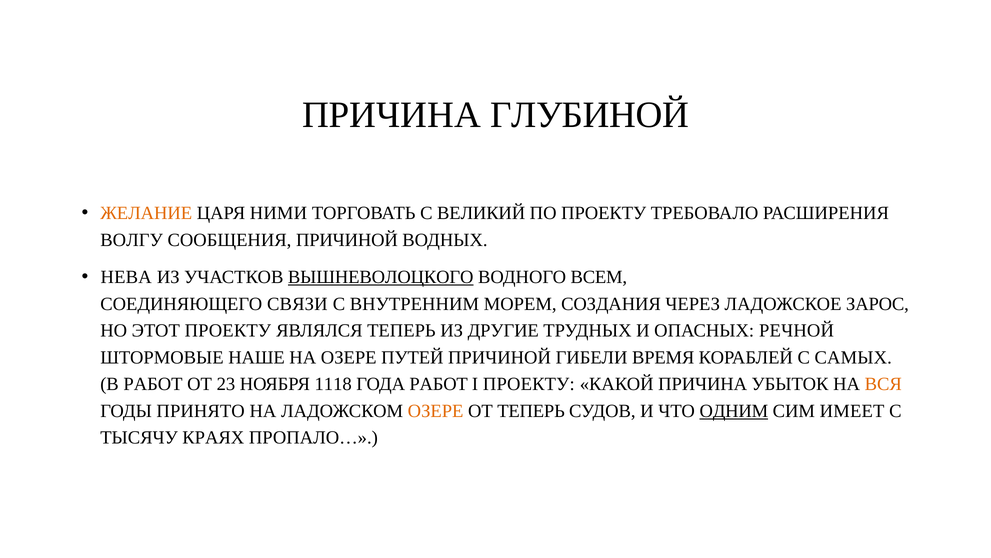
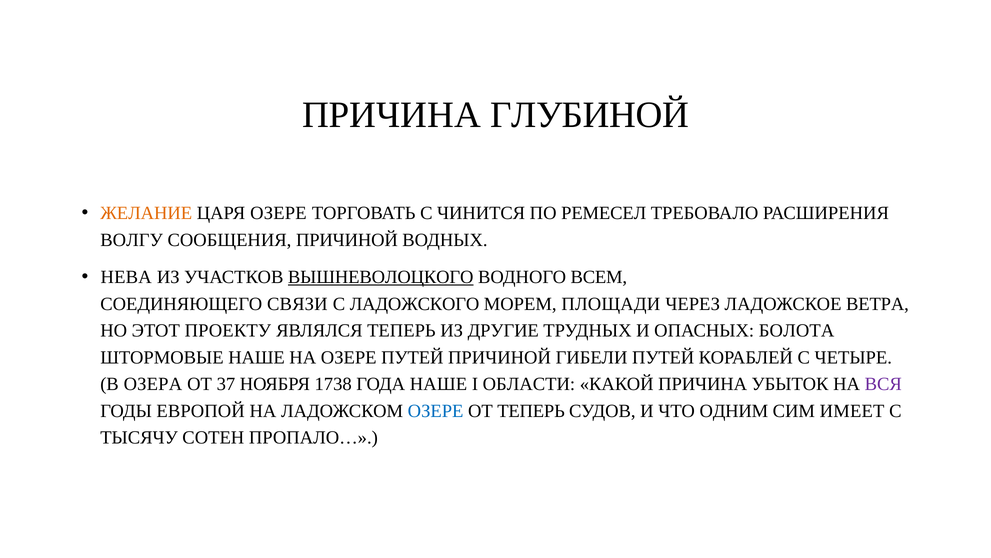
ЦАРЯ НИМИ: НИМИ -> ОЗЕРЕ
ВЕЛИКИЙ: ВЕЛИКИЙ -> ЧИНИТСЯ
ПО ПРОЕКТУ: ПРОЕКТУ -> РЕМЕСЕЛ
ВНУТРЕННИМ: ВНУТРЕННИМ -> ЛАДОЖСКОГО
СОЗДАНИЯ: СОЗДАНИЯ -> ПЛОЩАДИ
ЗАРОС: ЗАРОС -> ВЕТРА
РЕЧНОЙ: РЕЧНОЙ -> БОЛОТА
ГИБЕЛИ ВРЕМЯ: ВРЕМЯ -> ПУТЕЙ
САМЫХ: САМЫХ -> ЧЕТЫРЕ
В РАБОТ: РАБОТ -> ОЗЕРА
23: 23 -> 37
1118: 1118 -> 1738
ГОДА РАБОТ: РАБОТ -> НАШЕ
I ПРОЕКТУ: ПРОЕКТУ -> ОБЛАСТИ
ВСЯ colour: orange -> purple
ПРИНЯТО: ПРИНЯТО -> ЕВРОПОЙ
ОЗЕРЕ at (436, 411) colour: orange -> blue
ОДНИМ underline: present -> none
КРАЯХ: КРАЯХ -> СОТЕН
